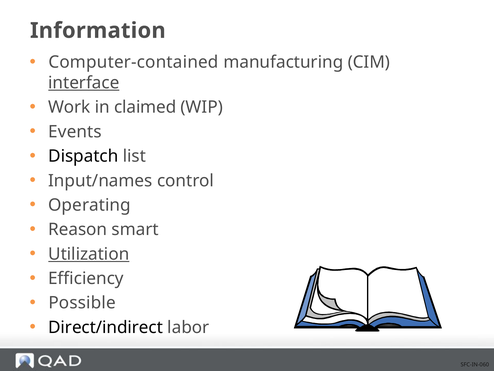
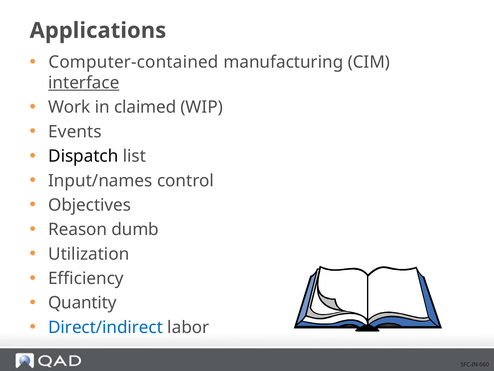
Information: Information -> Applications
Operating: Operating -> Objectives
smart: smart -> dumb
Utilization underline: present -> none
Possible: Possible -> Quantity
Direct/indirect colour: black -> blue
